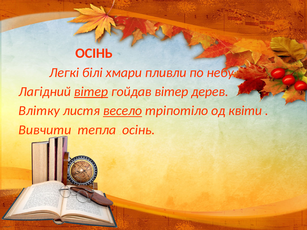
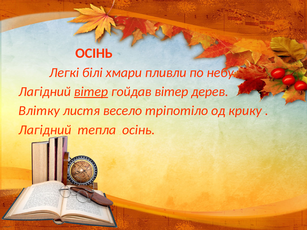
весело underline: present -> none
квіти: квіти -> крику
Вивчити at (45, 130): Вивчити -> Лагідний
